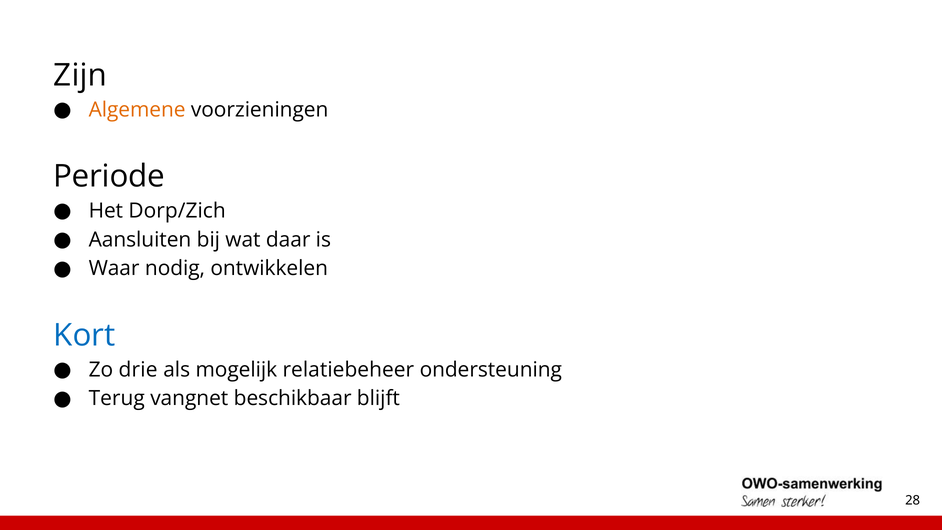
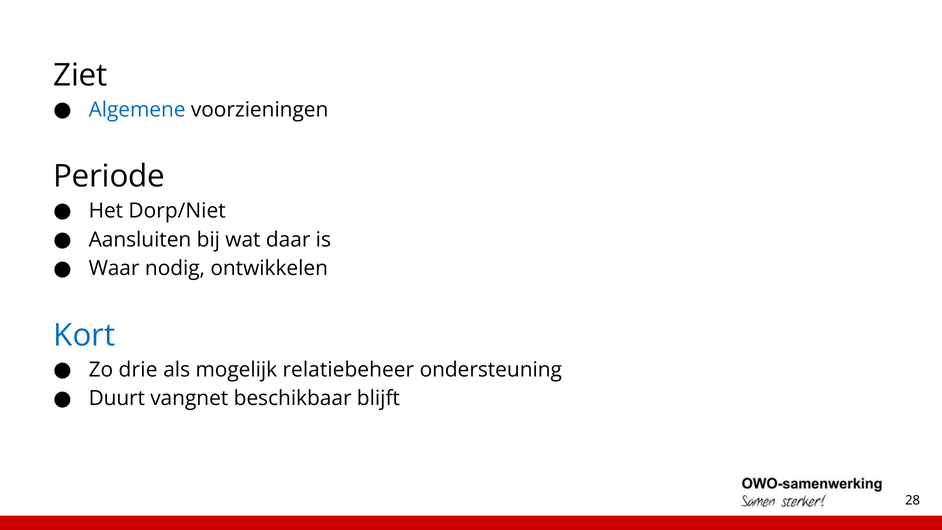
Zijn: Zijn -> Ziet
Algemene colour: orange -> blue
Dorp/Zich: Dorp/Zich -> Dorp/Niet
Terug: Terug -> Duurt
